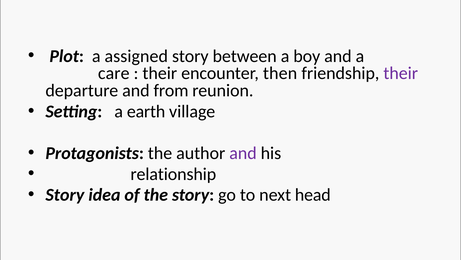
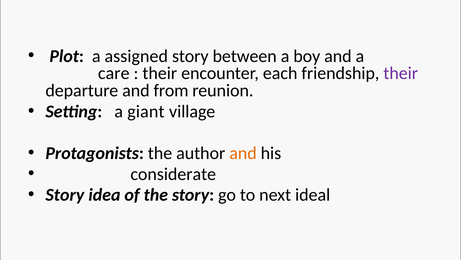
then: then -> each
earth: earth -> giant
and at (243, 153) colour: purple -> orange
relationship: relationship -> considerate
head: head -> ideal
